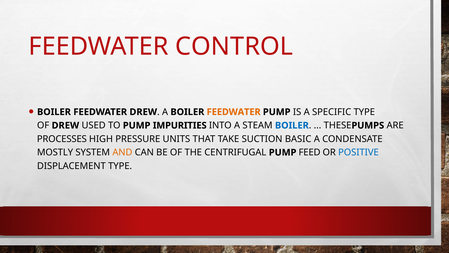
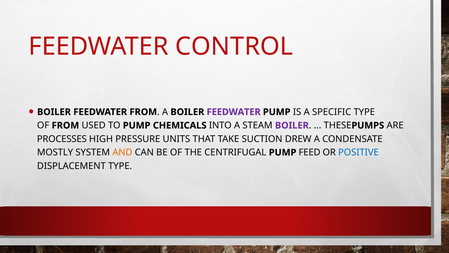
FEEDWATER DREW: DREW -> FROM
FEEDWATER at (234, 112) colour: orange -> purple
OF DREW: DREW -> FROM
IMPURITIES: IMPURITIES -> CHEMICALS
BOILER at (292, 125) colour: blue -> purple
BASIC: BASIC -> DREW
